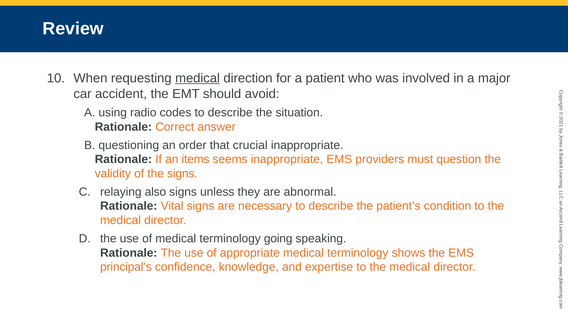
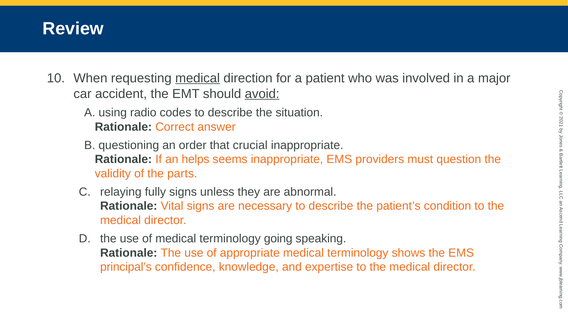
avoid underline: none -> present
items: items -> helps
the signs: signs -> parts
also: also -> fully
